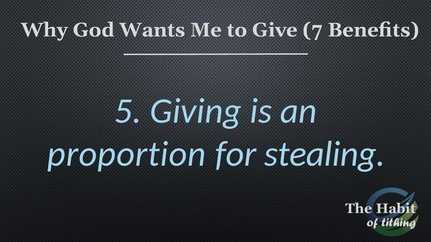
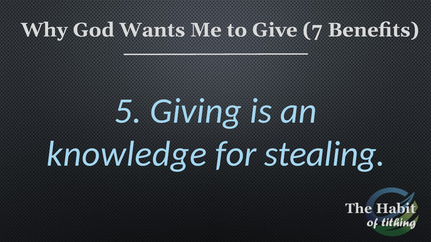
proportion: proportion -> knowledge
